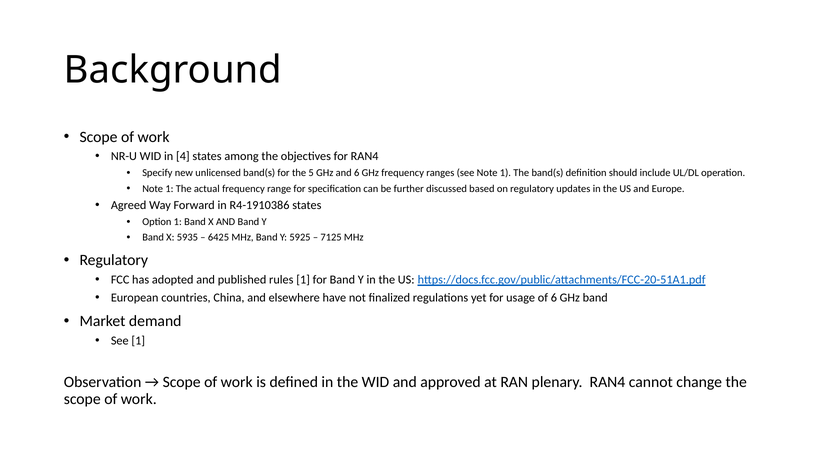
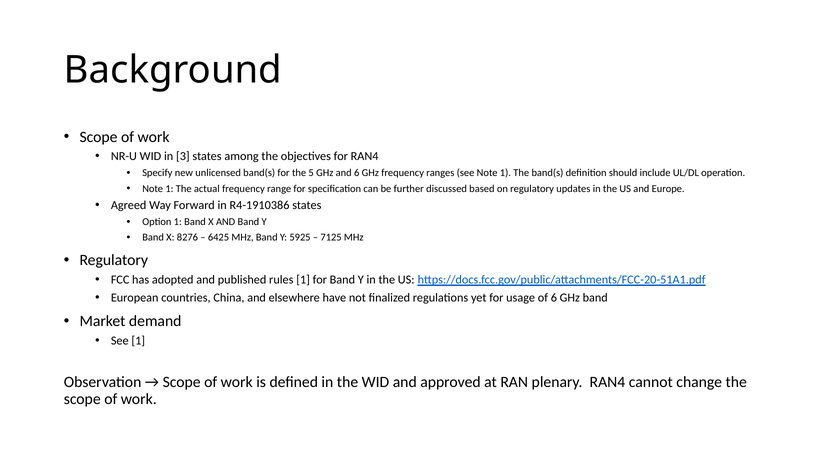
4: 4 -> 3
5935: 5935 -> 8276
